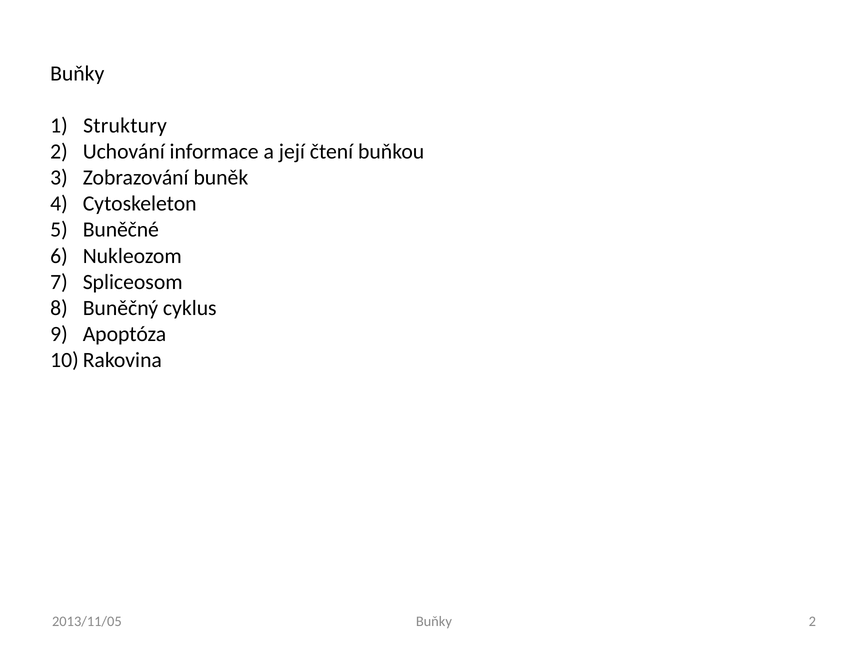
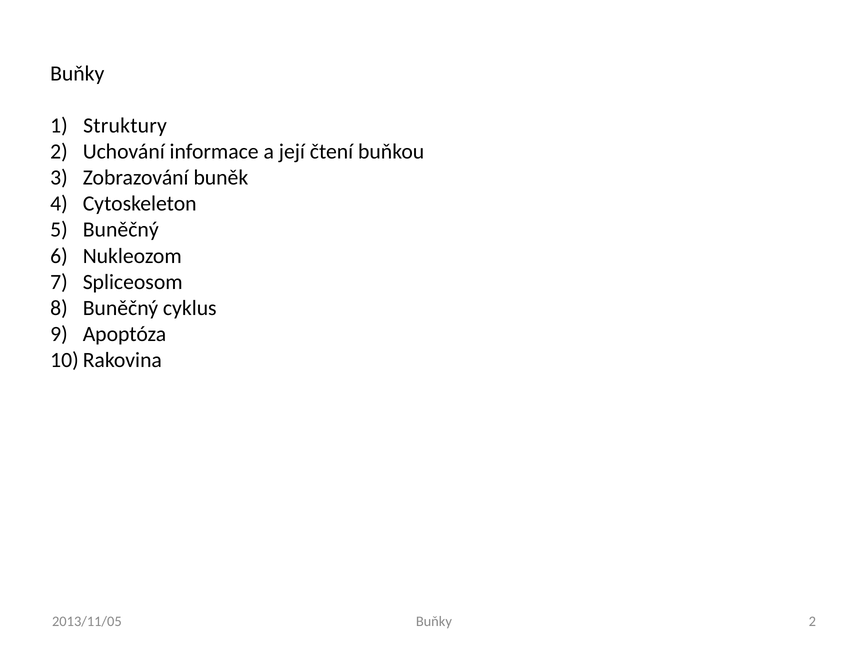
Buněčné at (121, 230): Buněčné -> Buněčný
